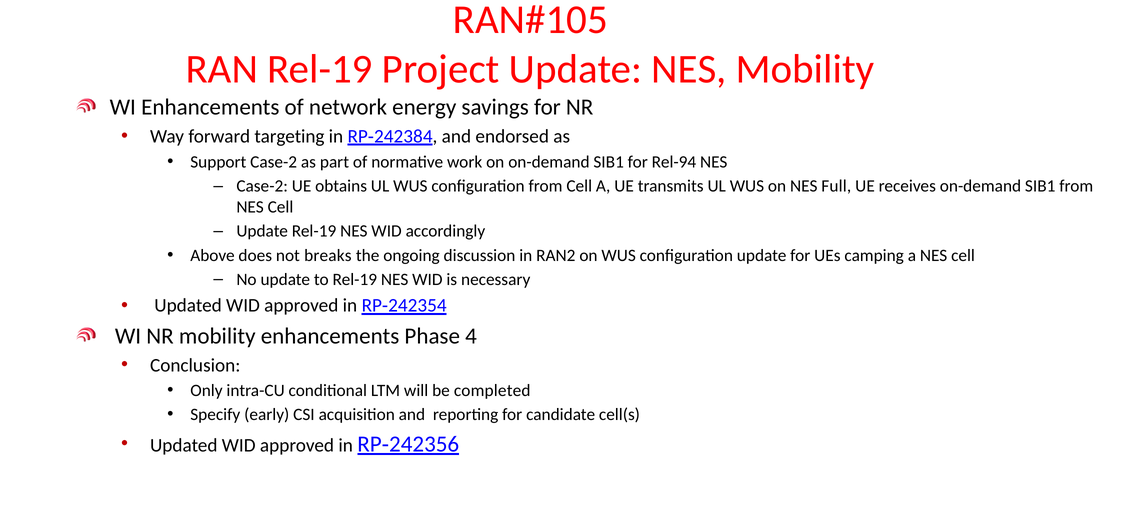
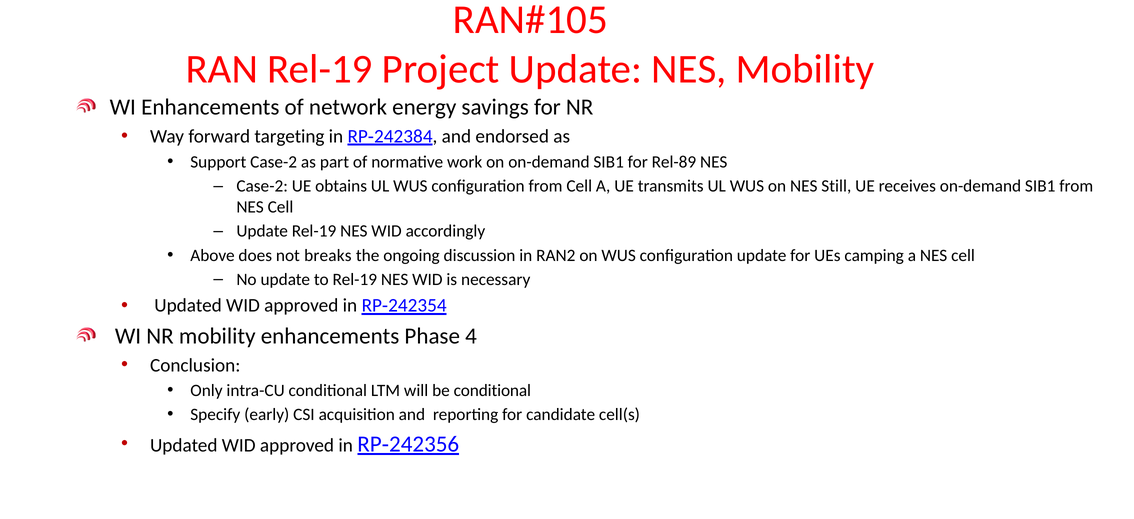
Rel-94: Rel-94 -> Rel-89
Full: Full -> Still
be completed: completed -> conditional
